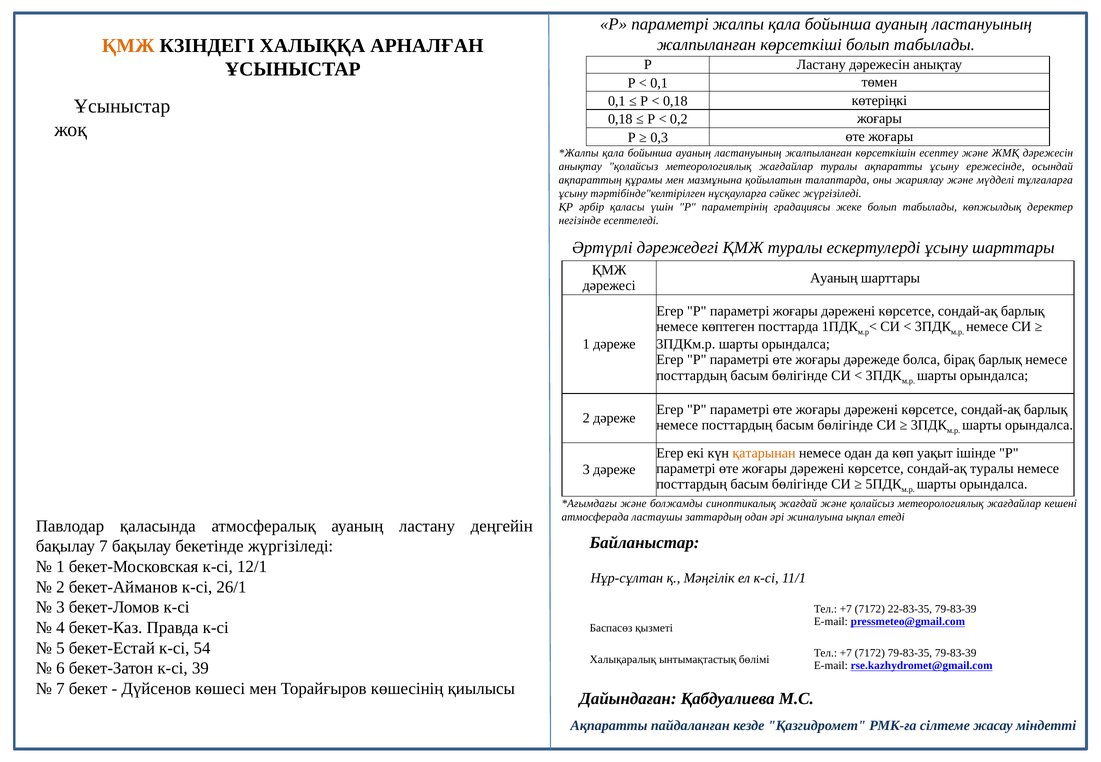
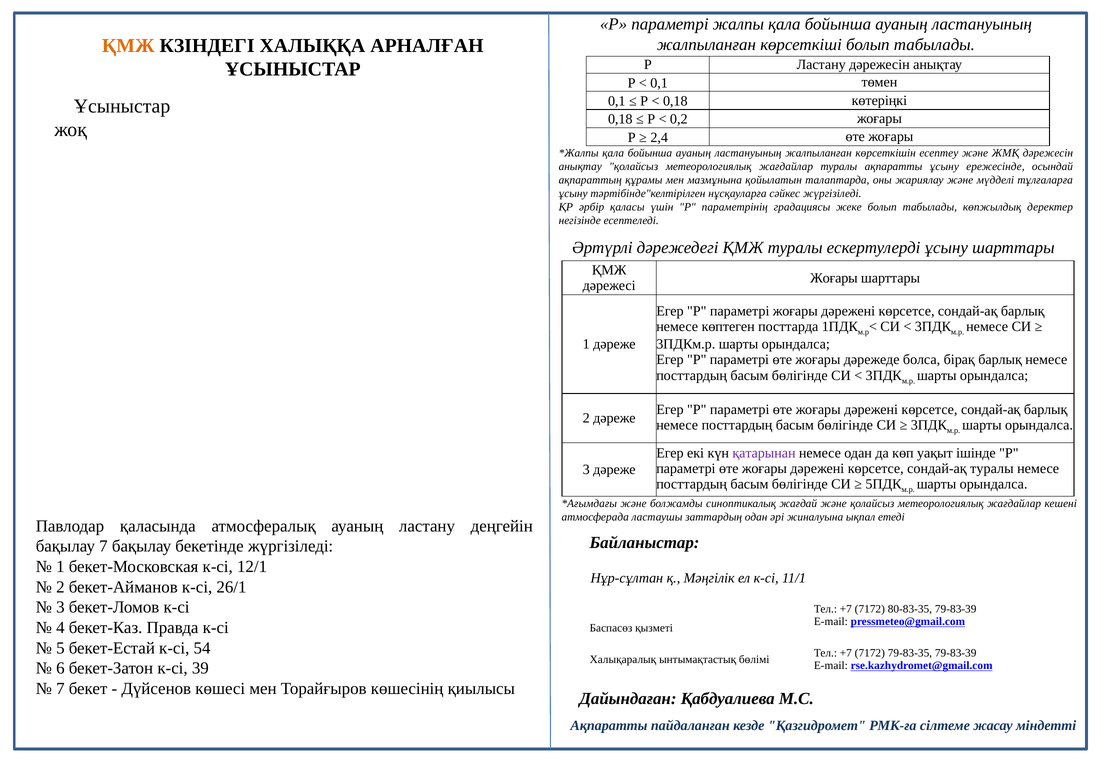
0,3: 0,3 -> 2,4
Ауаның at (834, 278): Ауаның -> Жоғары
қатарынан colour: orange -> purple
22-83-35: 22-83-35 -> 80-83-35
